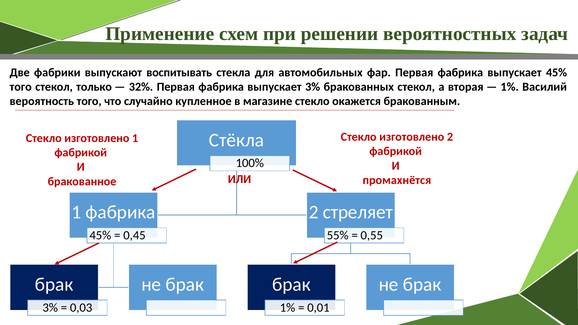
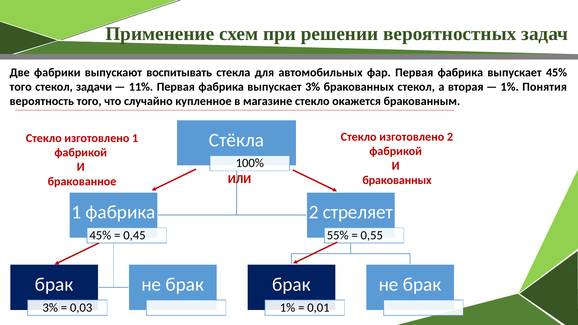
только: только -> задачи
32%: 32% -> 11%
Василий: Василий -> Понятия
промахнётся at (397, 180): промахнётся -> бракованных
